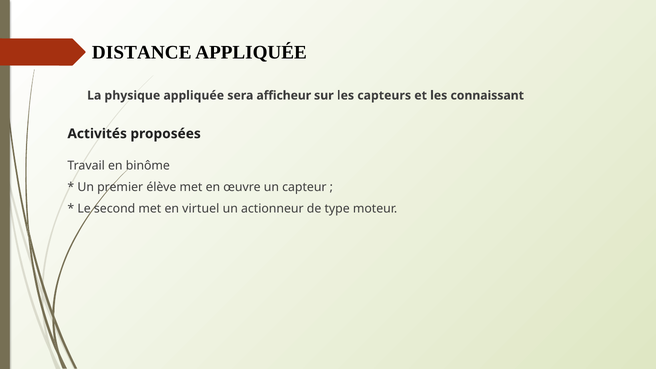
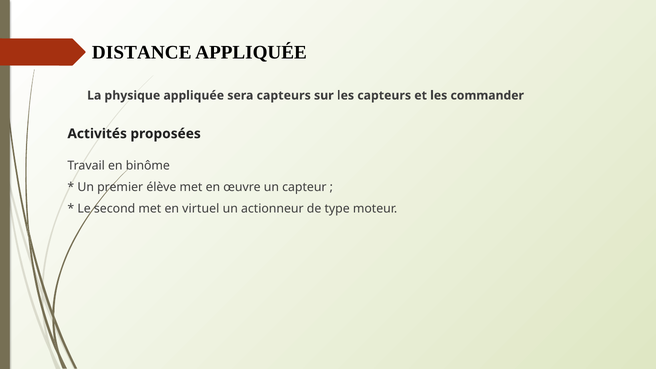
sera afficheur: afficheur -> capteurs
connaissant: connaissant -> commander
